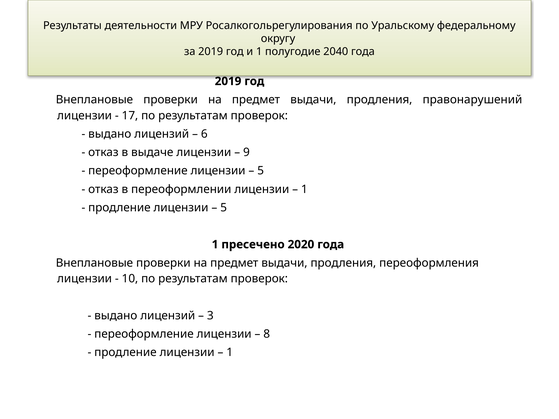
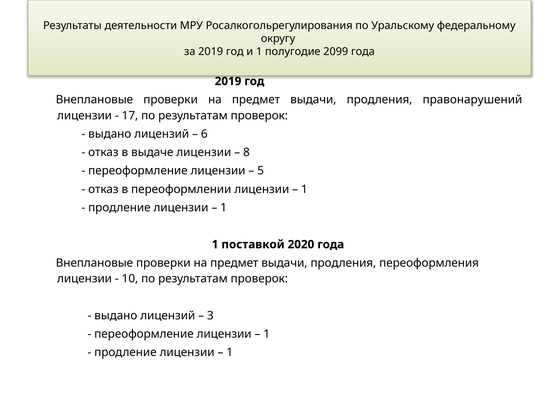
2040: 2040 -> 2099
9: 9 -> 8
5 at (224, 208): 5 -> 1
пресечено: пресечено -> поставкой
8 at (267, 334): 8 -> 1
